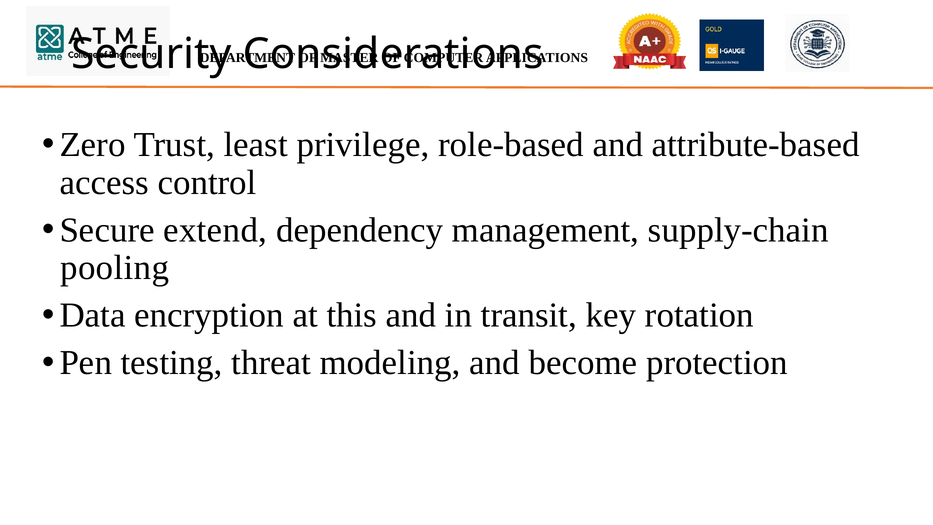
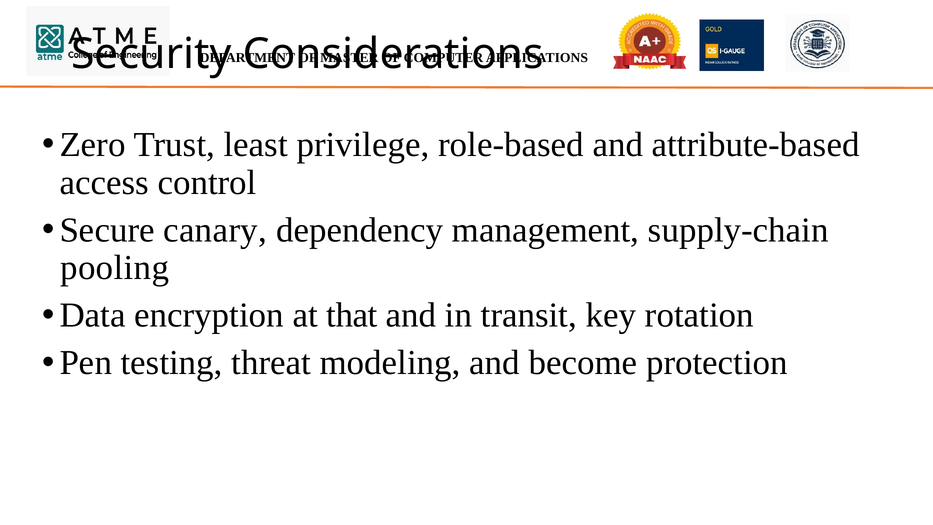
extend: extend -> canary
this: this -> that
